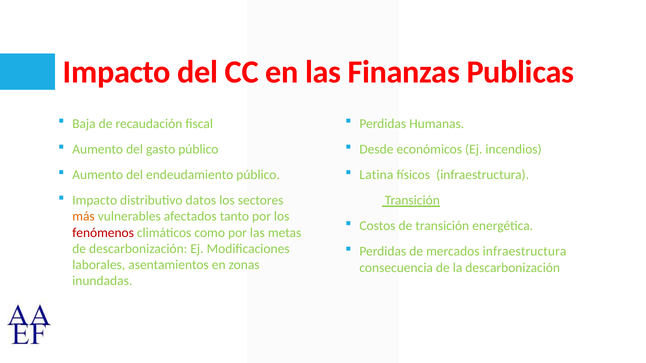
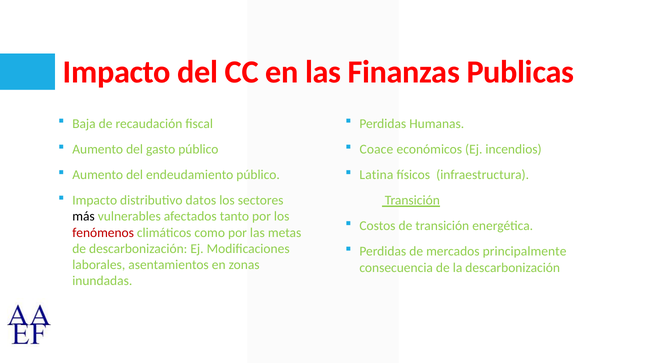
Desde: Desde -> Coace
más colour: orange -> black
mercados infraestructura: infraestructura -> principalmente
